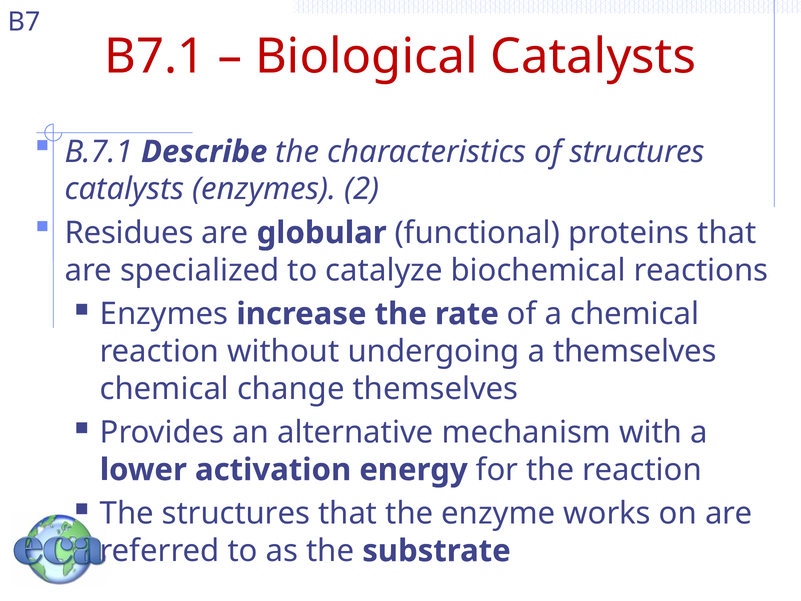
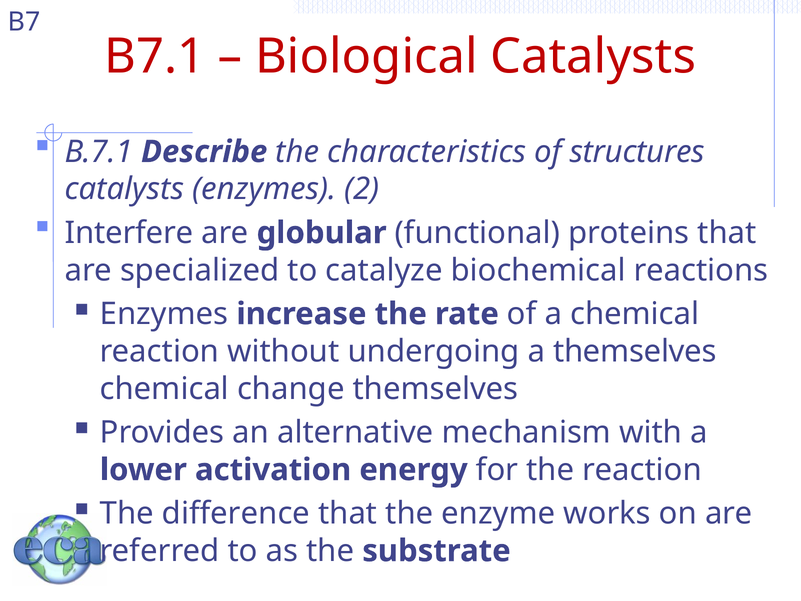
Residues: Residues -> Interfere
The structures: structures -> difference
